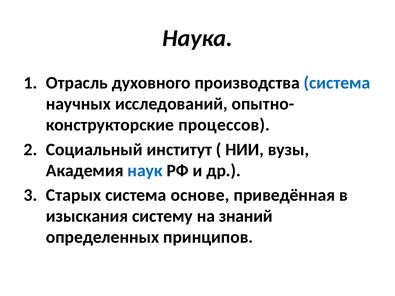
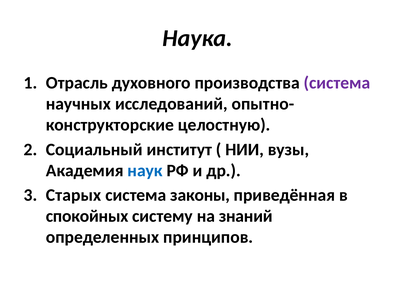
система at (337, 83) colour: blue -> purple
процессов: процессов -> целостную
основе: основе -> законы
изыскания: изыскания -> спокойных
